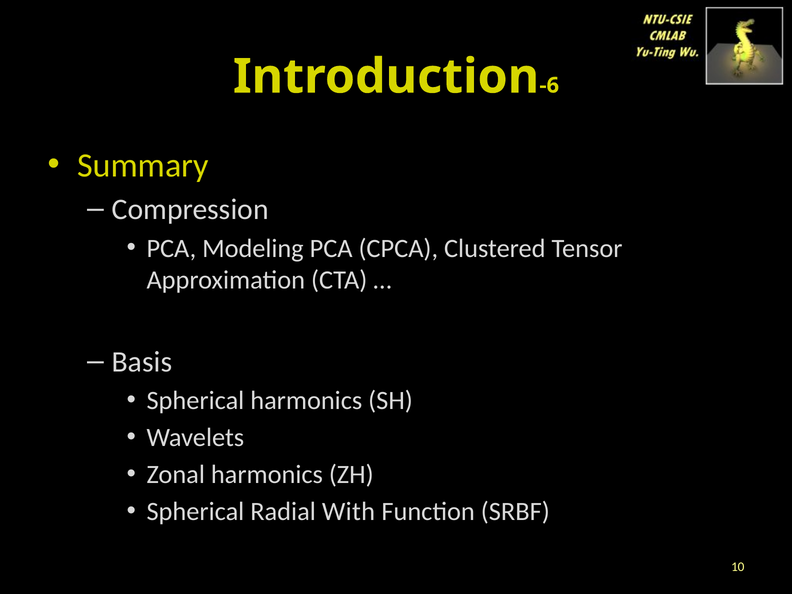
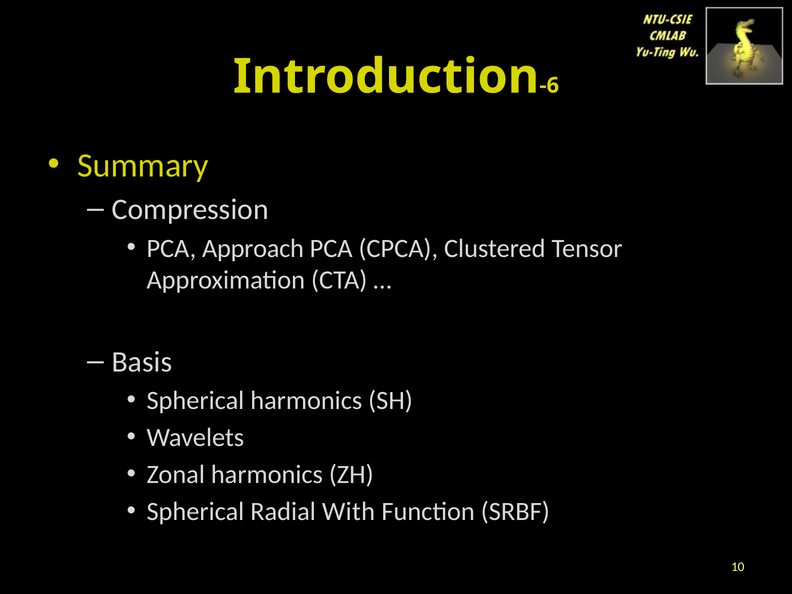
Modeling: Modeling -> Approach
